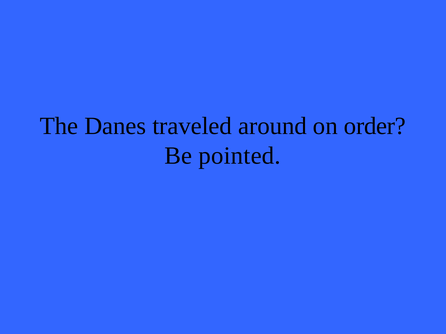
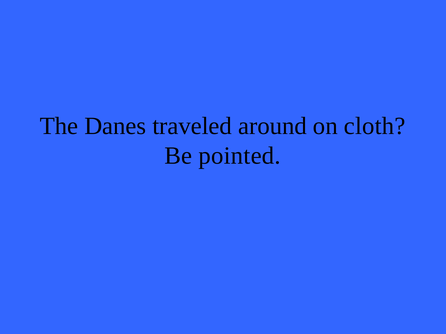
order: order -> cloth
